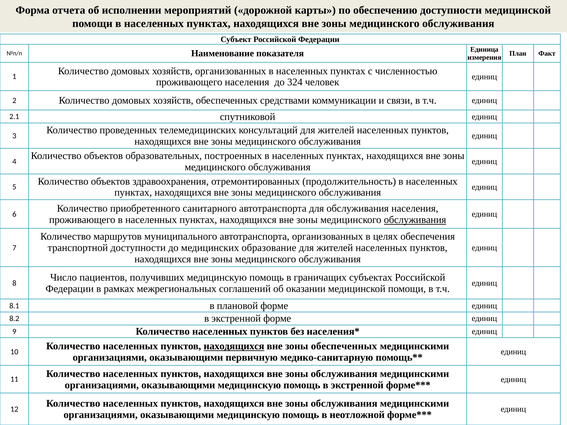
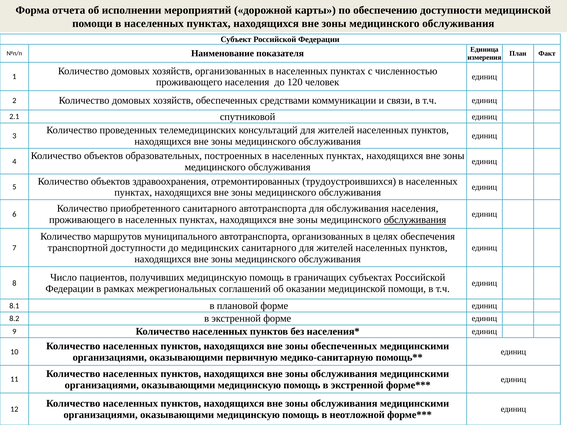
324: 324 -> 120
продолжительность: продолжительность -> трудоустроившихся
медицинских образование: образование -> санитарного
находящихся at (234, 346) underline: present -> none
